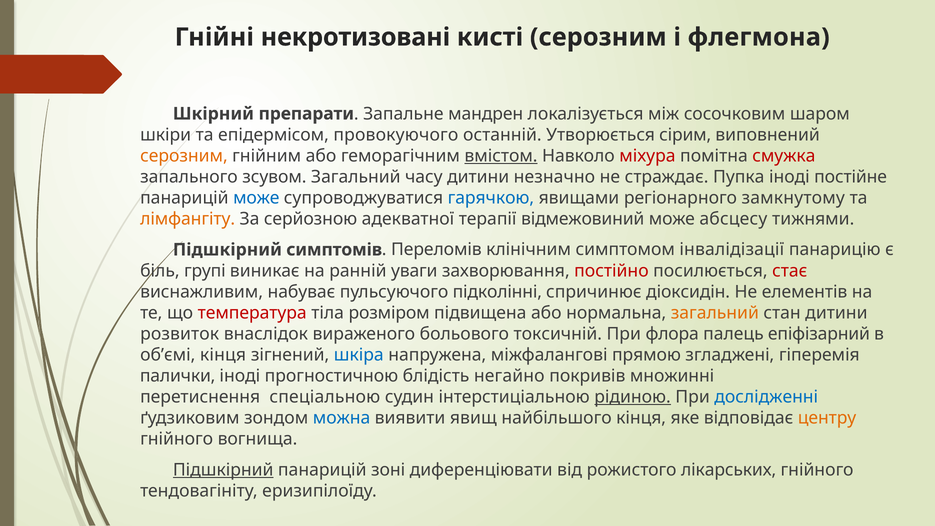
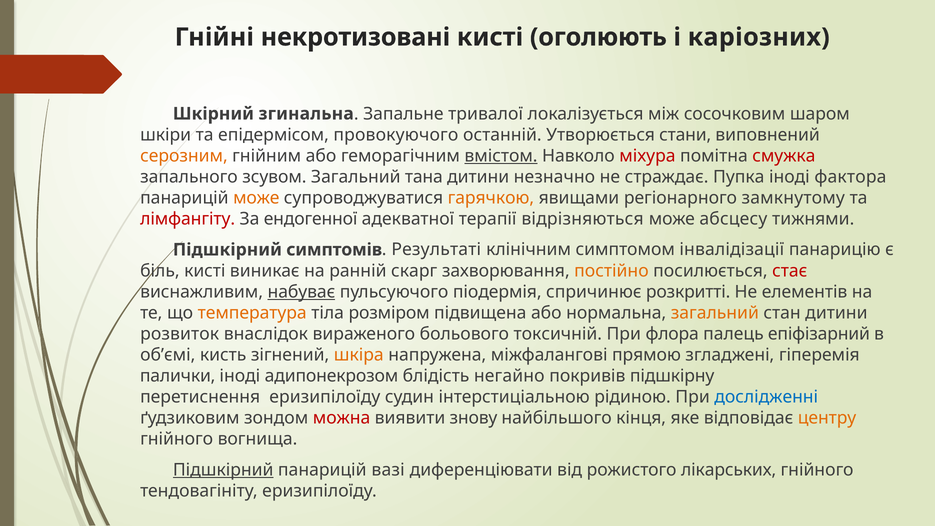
кисті серозним: серозним -> оголюють
флегмона: флегмона -> каріозних
препарати: препарати -> згинальна
мандрен: мандрен -> тривалої
сірим: сірим -> стани
часу: часу -> тана
постійне: постійне -> фактора
може at (256, 198) colour: blue -> orange
гарячкою colour: blue -> orange
лімфангіту colour: orange -> red
серйозною: серйозною -> ендогенної
відмежовиний: відмежовиний -> відрізняються
Переломів: Переломів -> Результаті
біль групі: групі -> кисті
уваги: уваги -> скарг
постійно colour: red -> orange
набуває underline: none -> present
підколінні: підколінні -> піодермія
діоксидін: діоксидін -> розкритті
температура colour: red -> orange
об’ємі кінця: кінця -> кисть
шкіра colour: blue -> orange
прогностичною: прогностичною -> адипонекрозом
множинні: множинні -> підшкірну
перетиснення спеціальною: спеціальною -> еризипілоїду
рідиною underline: present -> none
можна colour: blue -> red
явищ: явищ -> знову
зоні: зоні -> вазі
